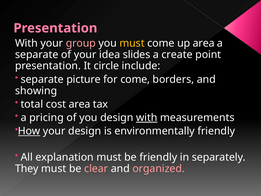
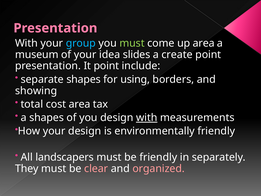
group colour: pink -> light blue
must at (132, 43) colour: yellow -> light green
separate at (37, 54): separate -> museum
It circle: circle -> point
separate picture: picture -> shapes
for come: come -> using
a pricing: pricing -> shapes
How underline: present -> none
explanation: explanation -> landscapers
